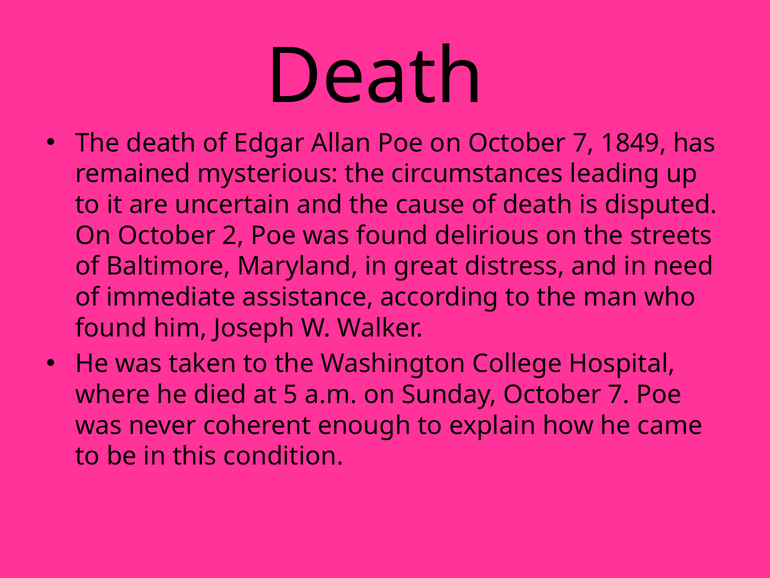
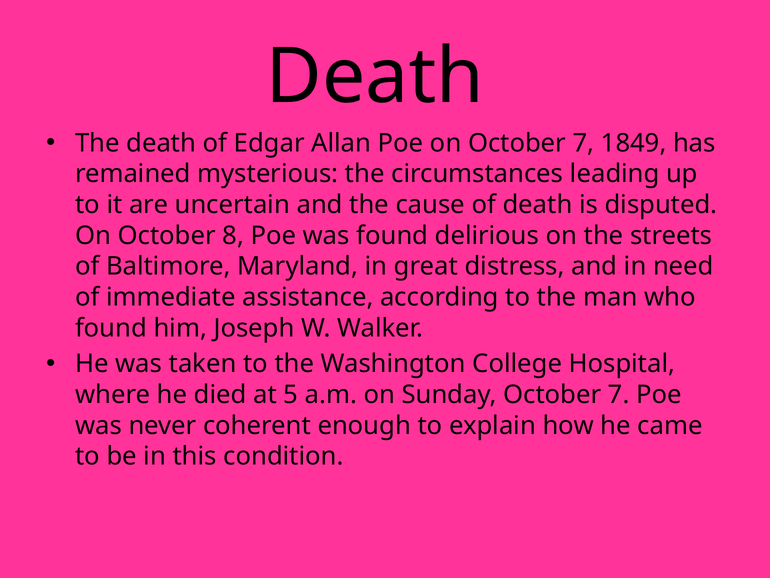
2: 2 -> 8
